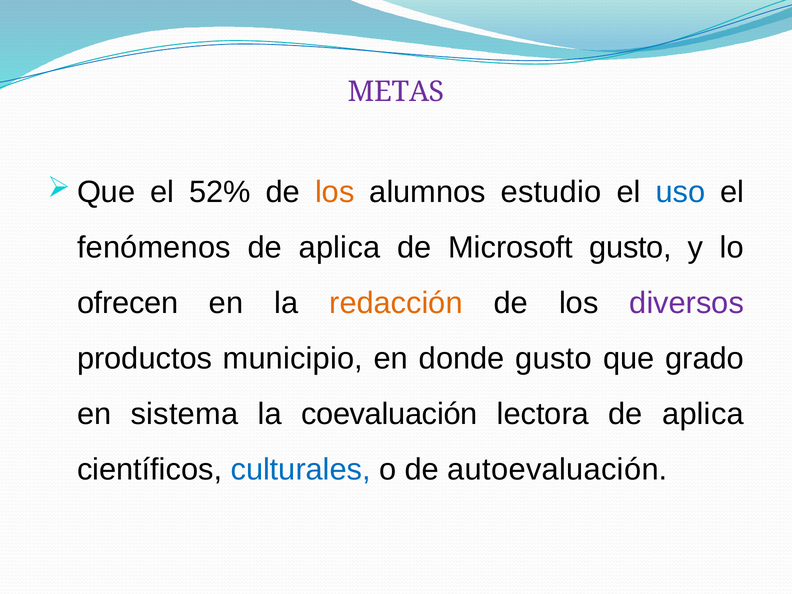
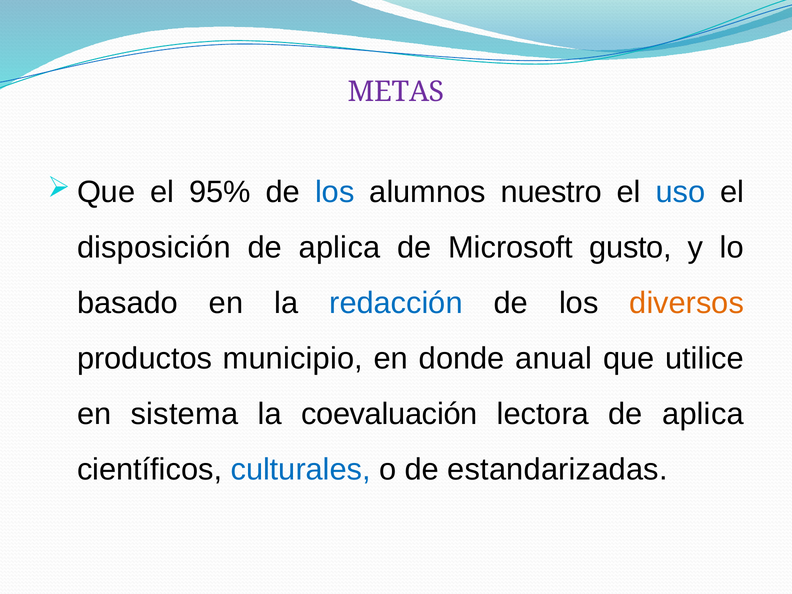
52%: 52% -> 95%
los at (335, 192) colour: orange -> blue
estudio: estudio -> nuestro
fenómenos: fenómenos -> disposición
ofrecen: ofrecen -> basado
redacción colour: orange -> blue
diversos colour: purple -> orange
donde gusto: gusto -> anual
grado: grado -> utilice
autoevaluación: autoevaluación -> estandarizadas
